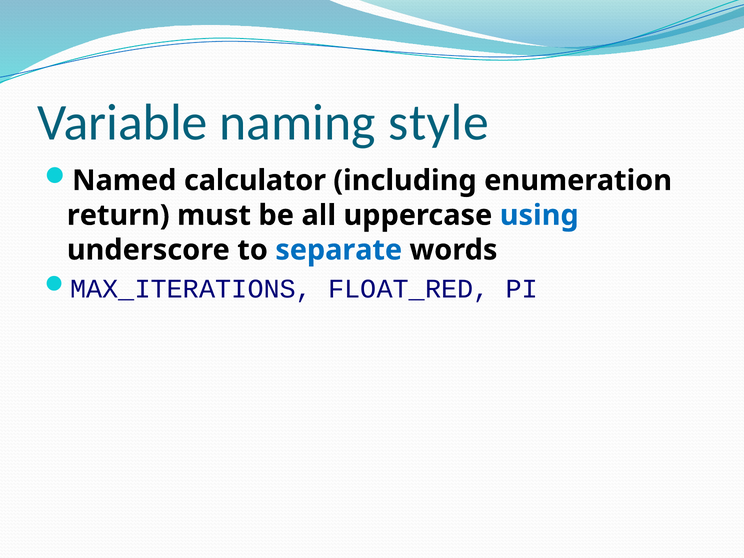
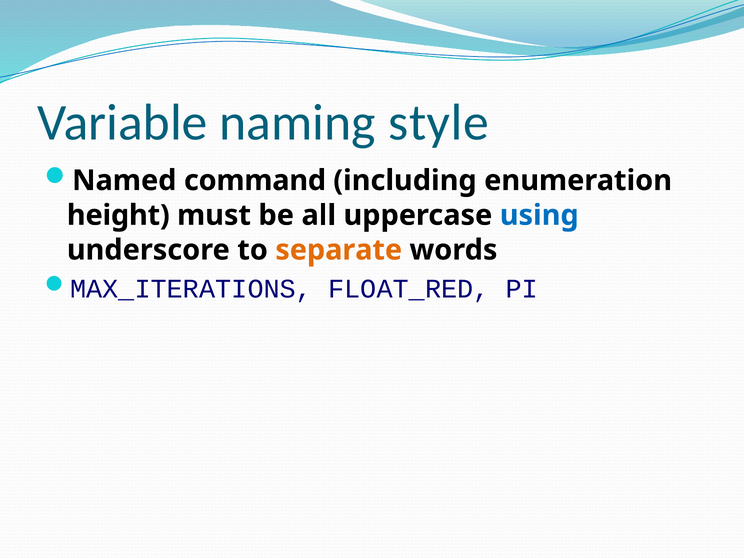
calculator: calculator -> command
return: return -> height
separate colour: blue -> orange
